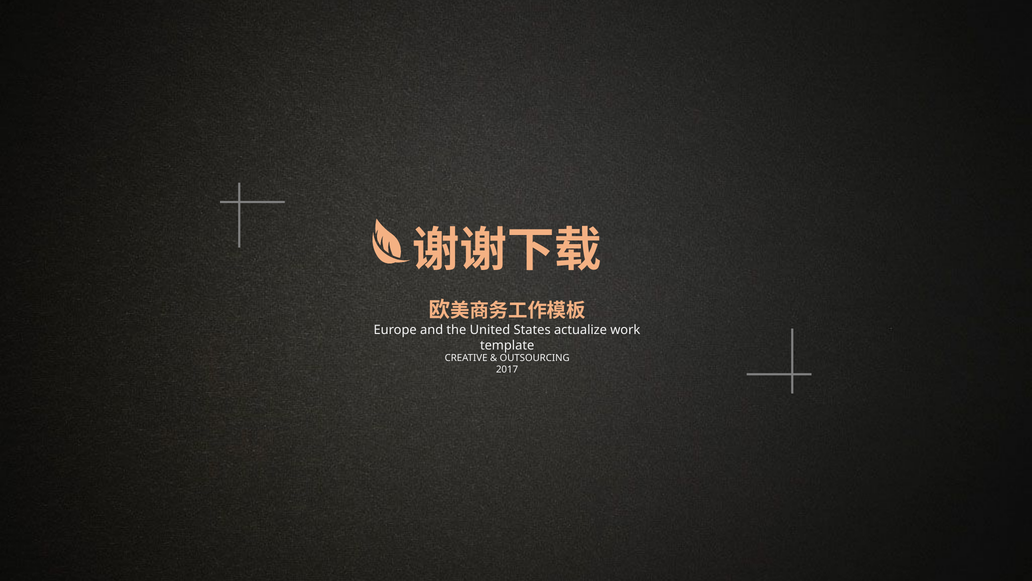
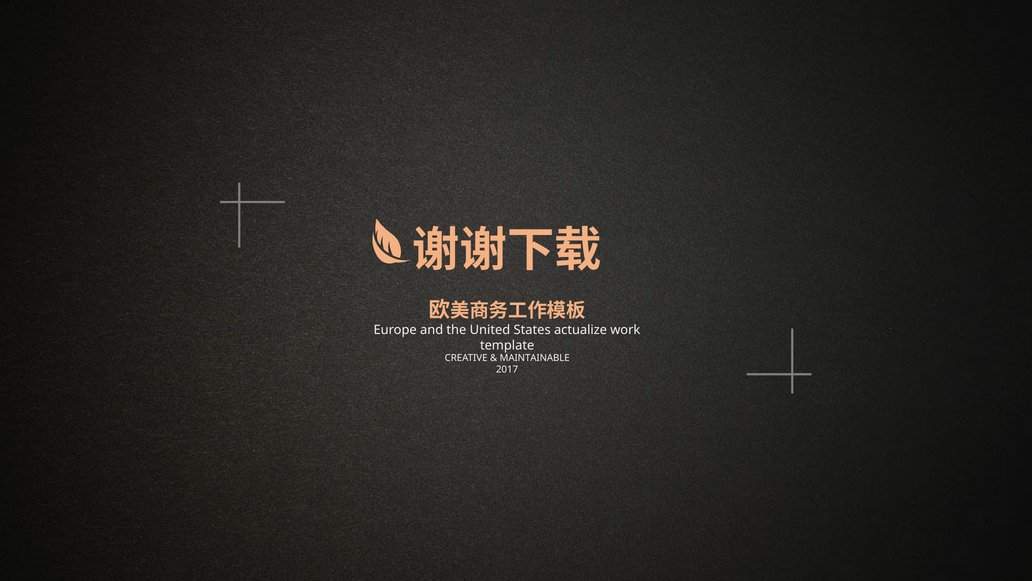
OUTSOURCING: OUTSOURCING -> MAINTAINABLE
